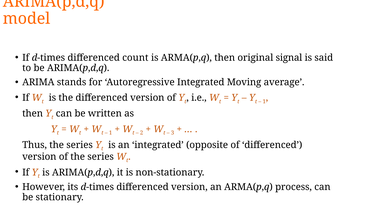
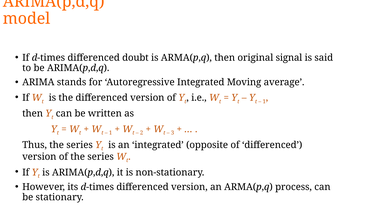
count: count -> doubt
